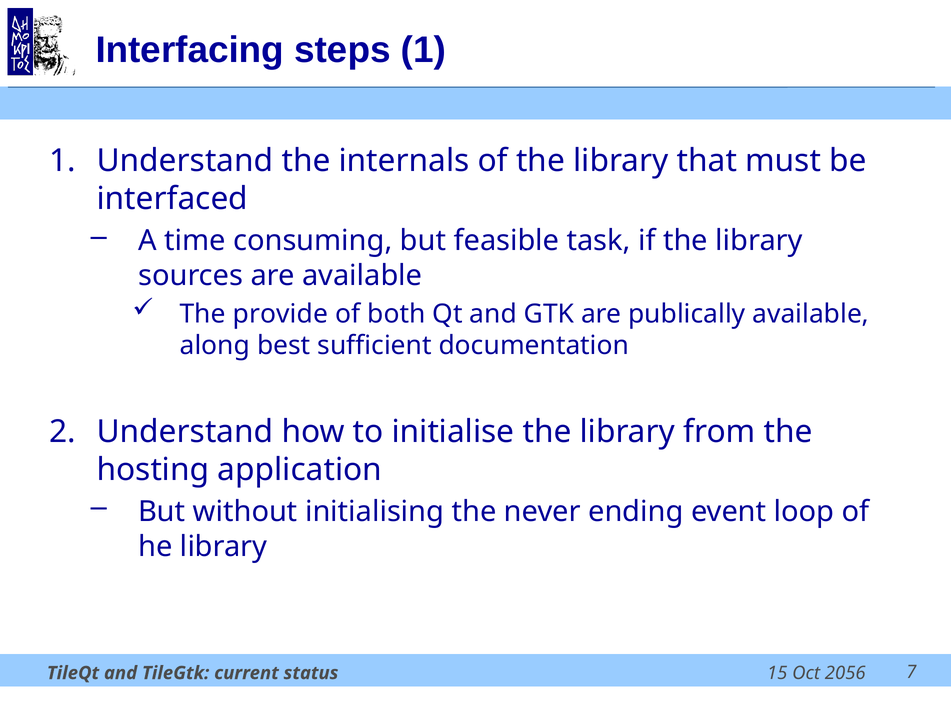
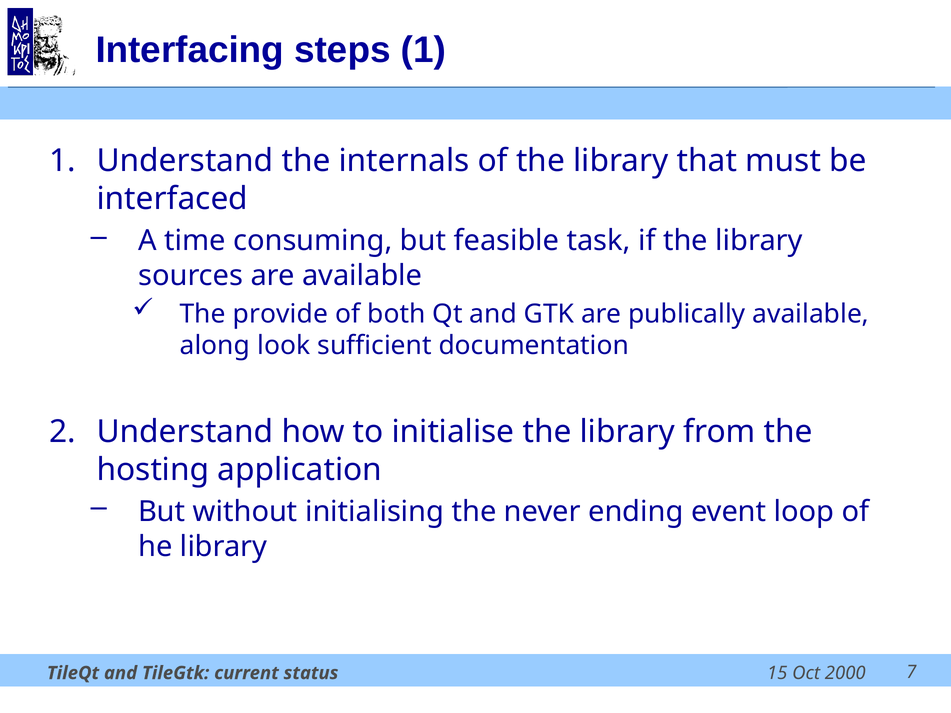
best: best -> look
2056: 2056 -> 2000
